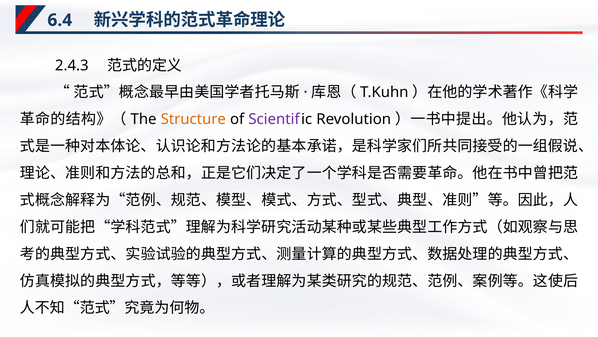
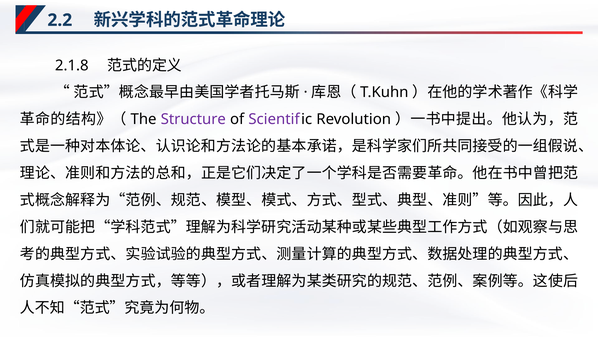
6.4: 6.4 -> 2.2
2.4.3: 2.4.3 -> 2.1.8
Structure colour: orange -> purple
